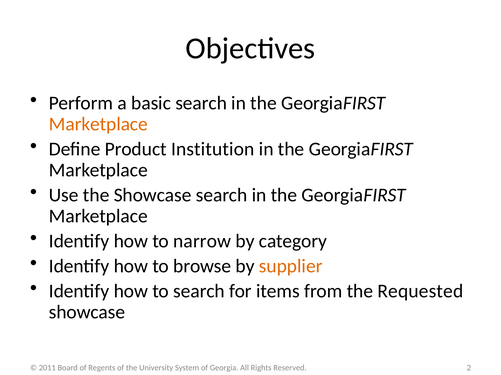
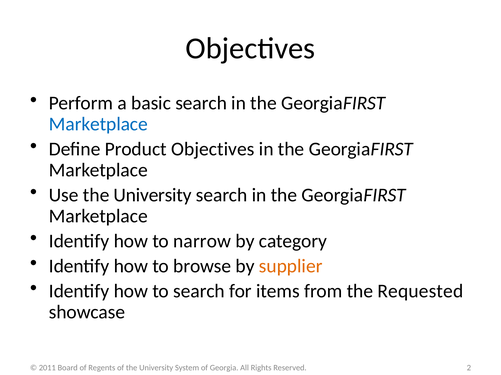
Marketplace at (98, 124) colour: orange -> blue
Product Institution: Institution -> Objectives
Use the Showcase: Showcase -> University
